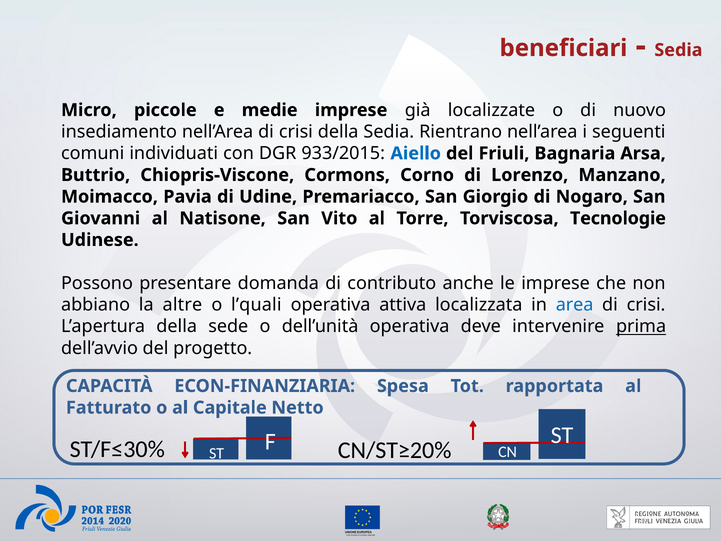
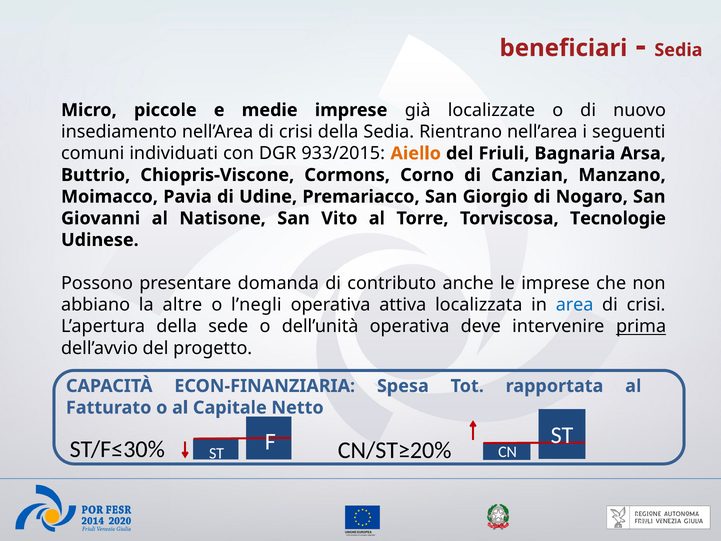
Aiello colour: blue -> orange
Lorenzo: Lorenzo -> Canzian
l’quali: l’quali -> l’negli
